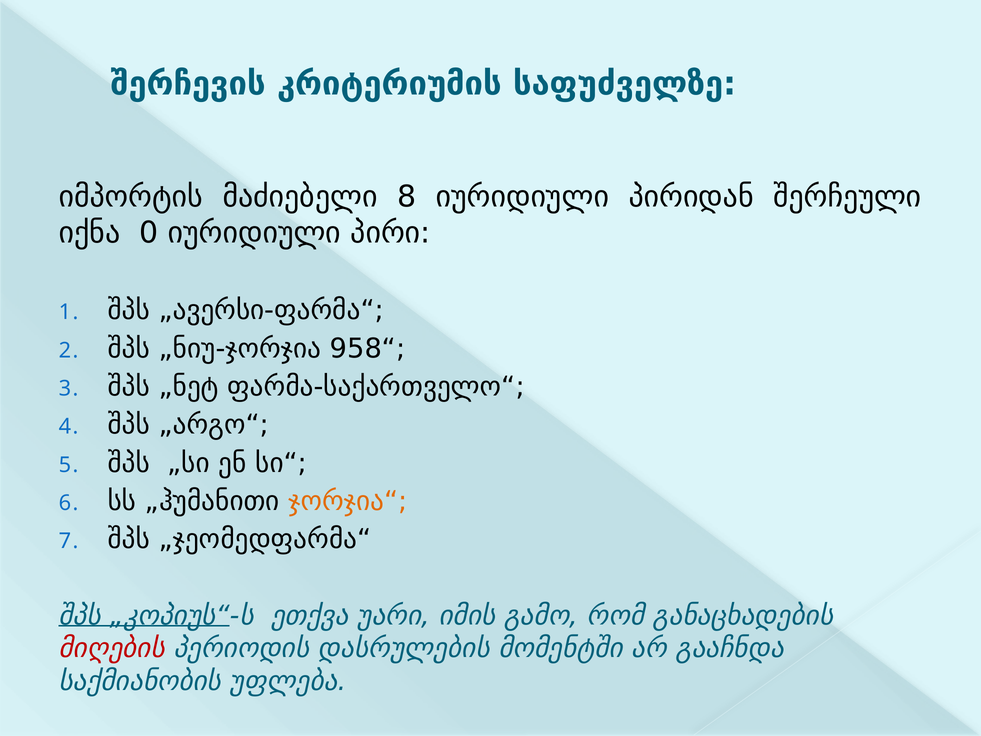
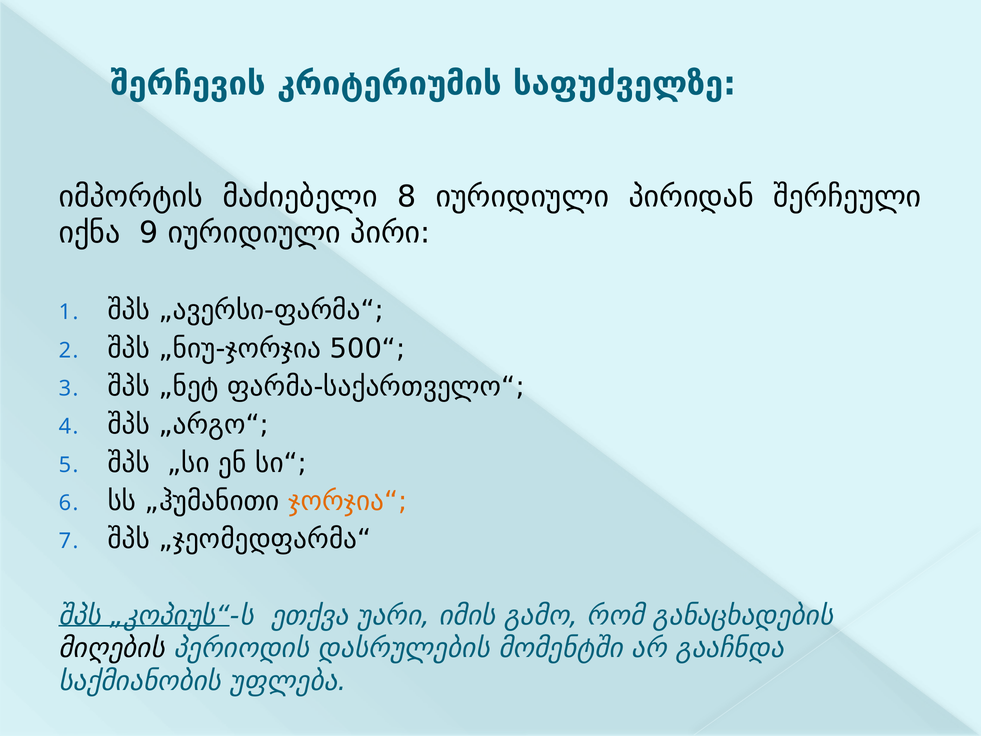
0: 0 -> 9
958“: 958“ -> 500“
მიღების colour: red -> black
